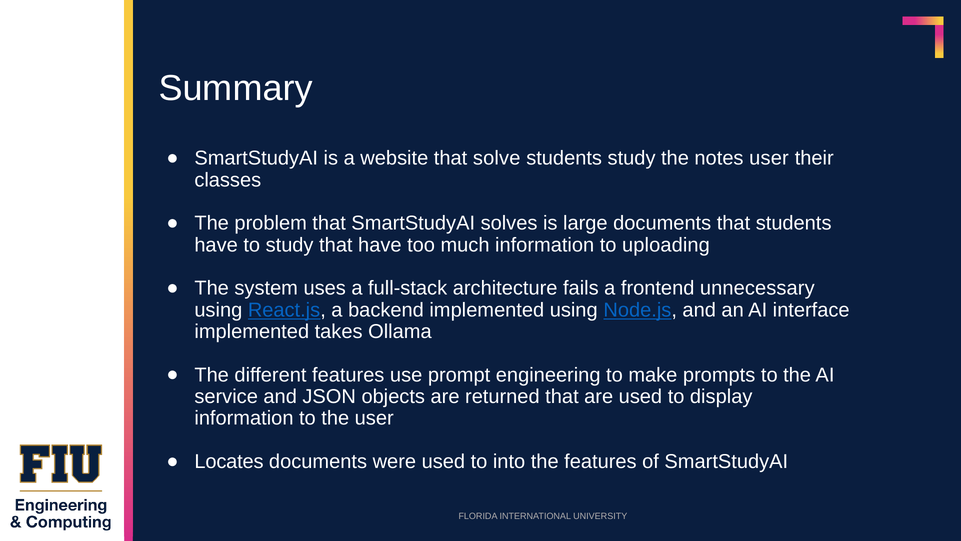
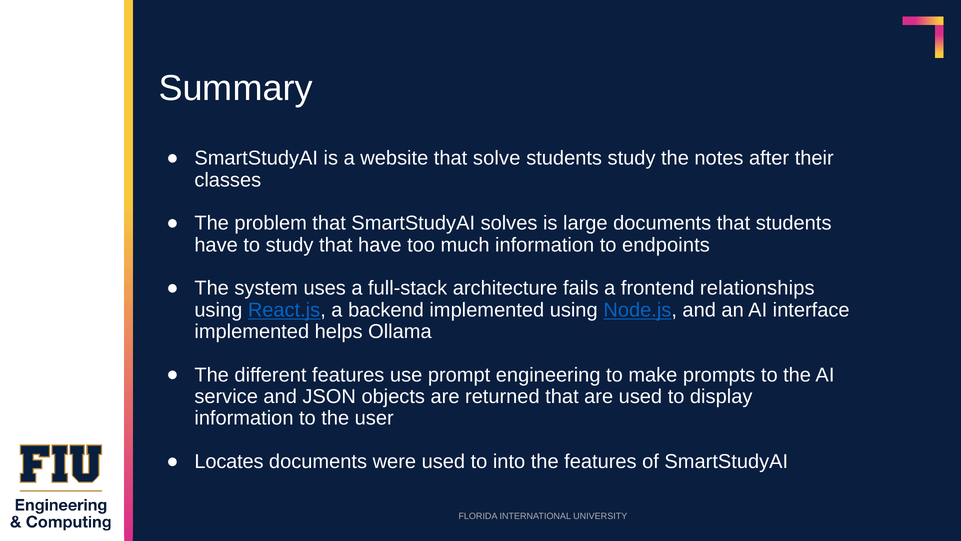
notes user: user -> after
uploading: uploading -> endpoints
unnecessary: unnecessary -> relationships
takes: takes -> helps
